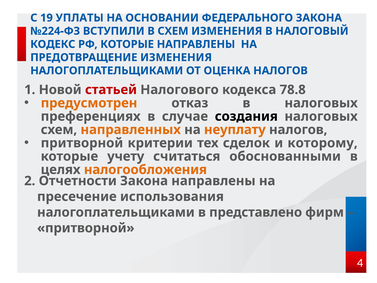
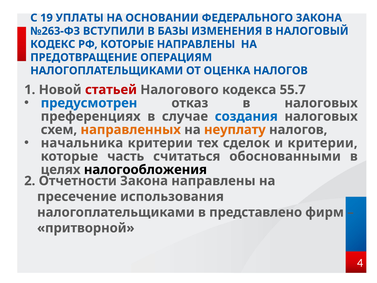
№224-ФЗ: №224-ФЗ -> №263-ФЗ
В СХЕМ: СХЕМ -> БАЗЫ
ПРЕДОТВРАЩЕНИЕ ИЗМЕНЕНИЯ: ИЗМЕНЕНИЯ -> ОПЕРАЦИЯМ
78.8: 78.8 -> 55.7
предусмотрен colour: orange -> blue
создания colour: black -> blue
притворной at (82, 143): притворной -> начальника
и которому: которому -> критерии
учету: учету -> часть
налогообложения colour: orange -> black
